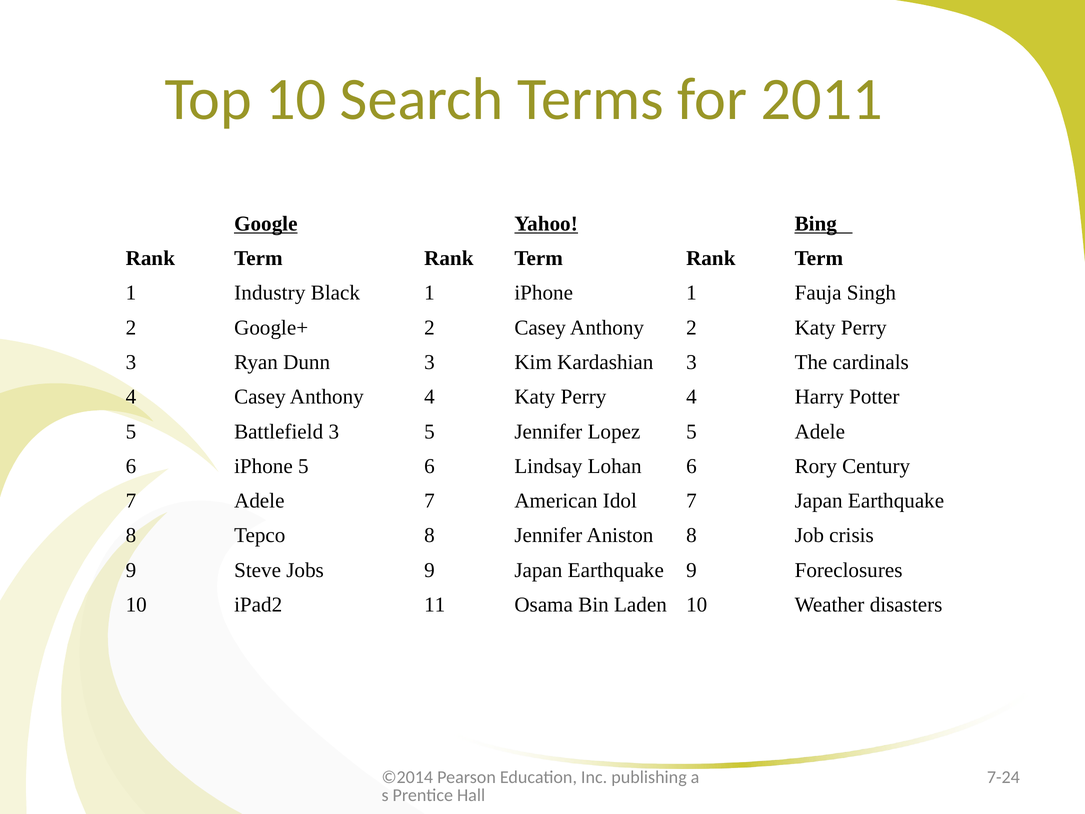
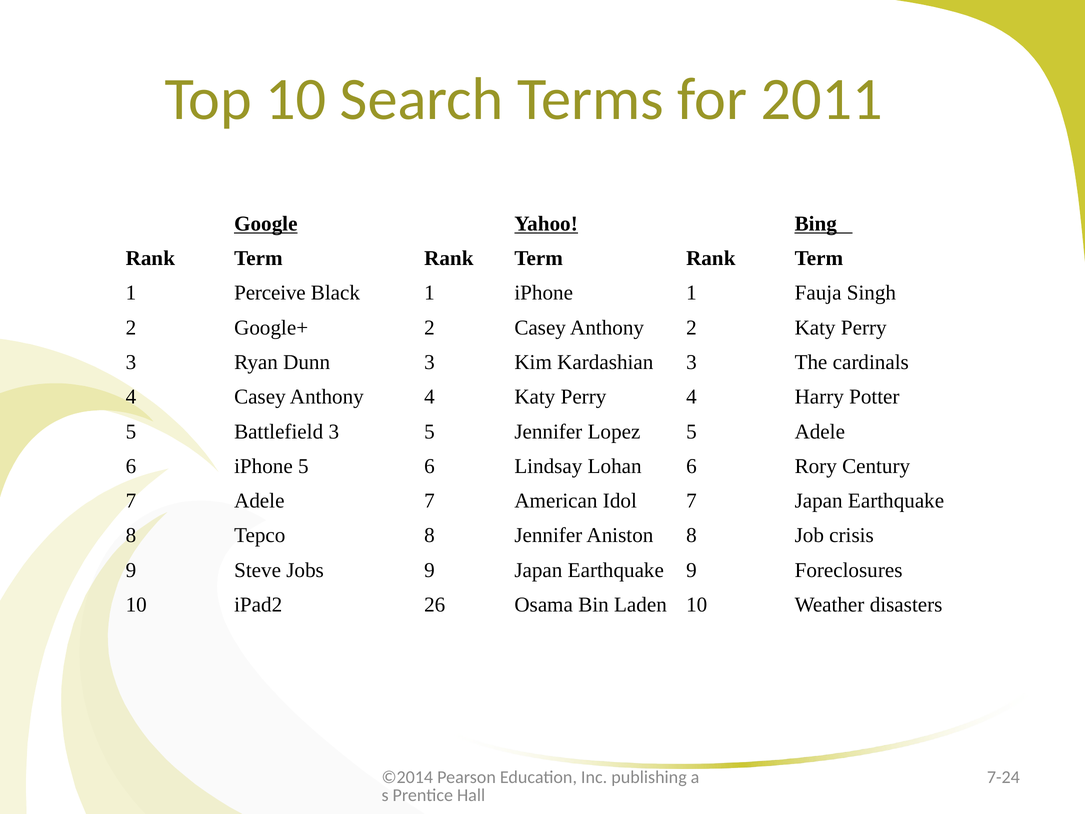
Industry: Industry -> Perceive
11: 11 -> 26
